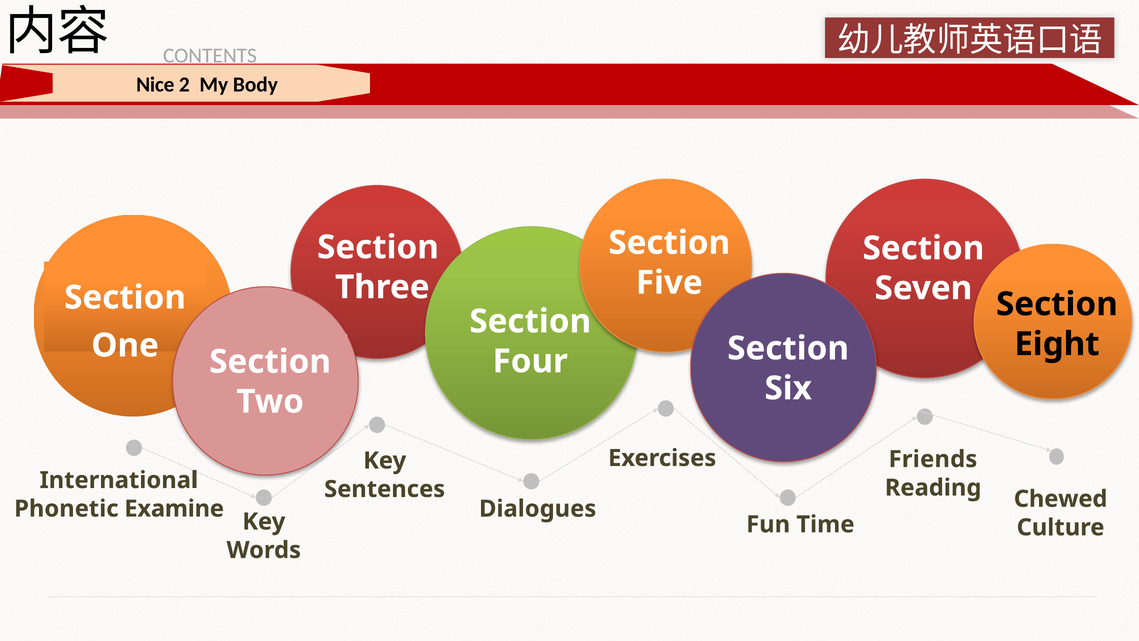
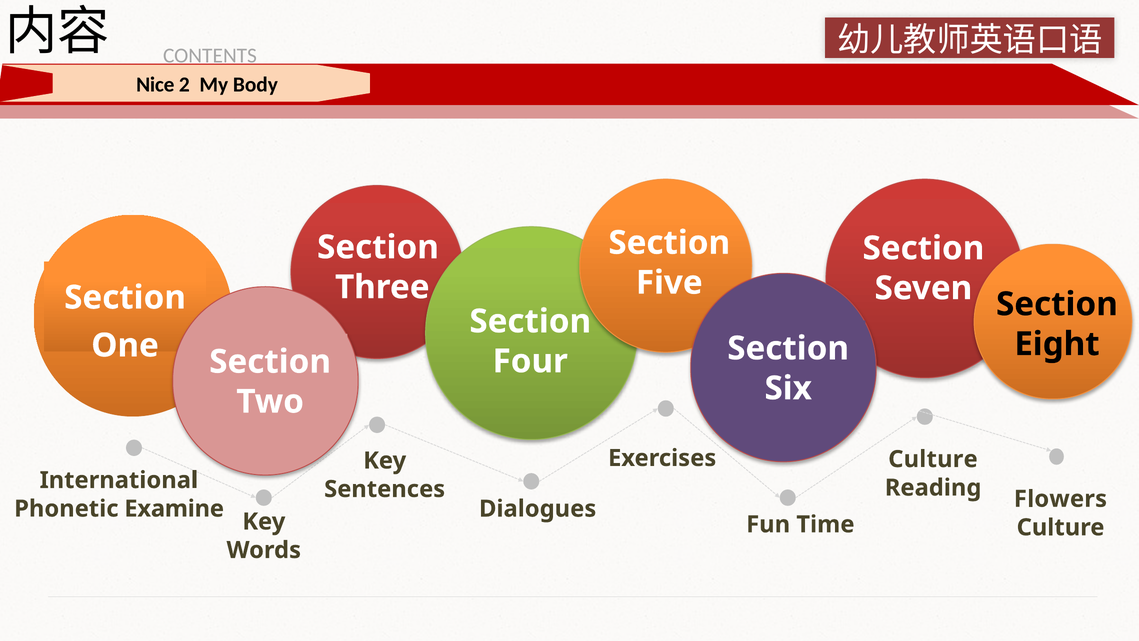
Friends at (933, 459): Friends -> Culture
Chewed: Chewed -> Flowers
